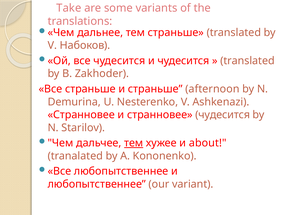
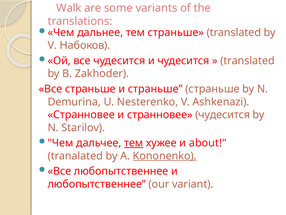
Take: Take -> Walk
страньше afternoon: afternoon -> страньше
Kononenko underline: none -> present
